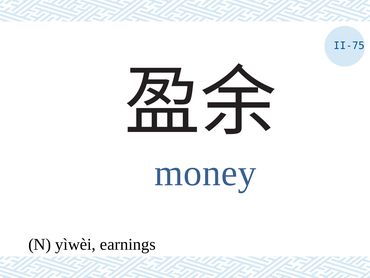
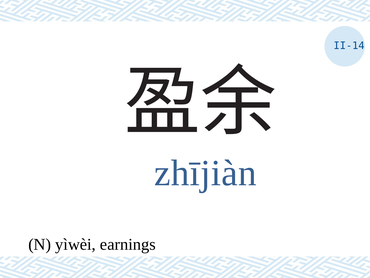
II-75: II-75 -> II-14
money: money -> zhījiàn
